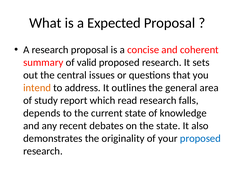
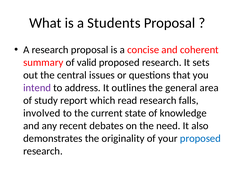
Expected: Expected -> Students
intend colour: orange -> purple
depends: depends -> involved
the state: state -> need
